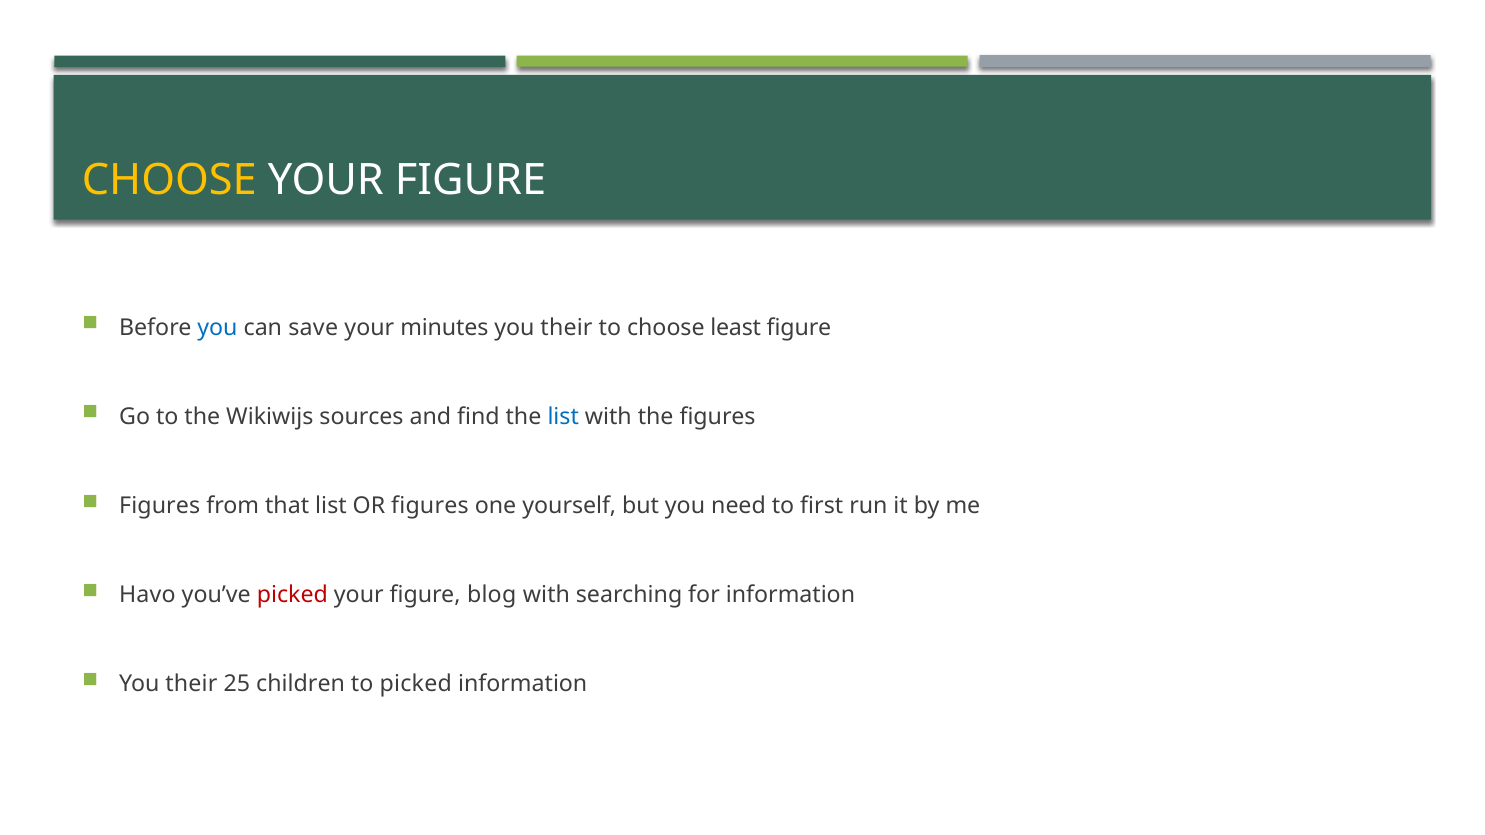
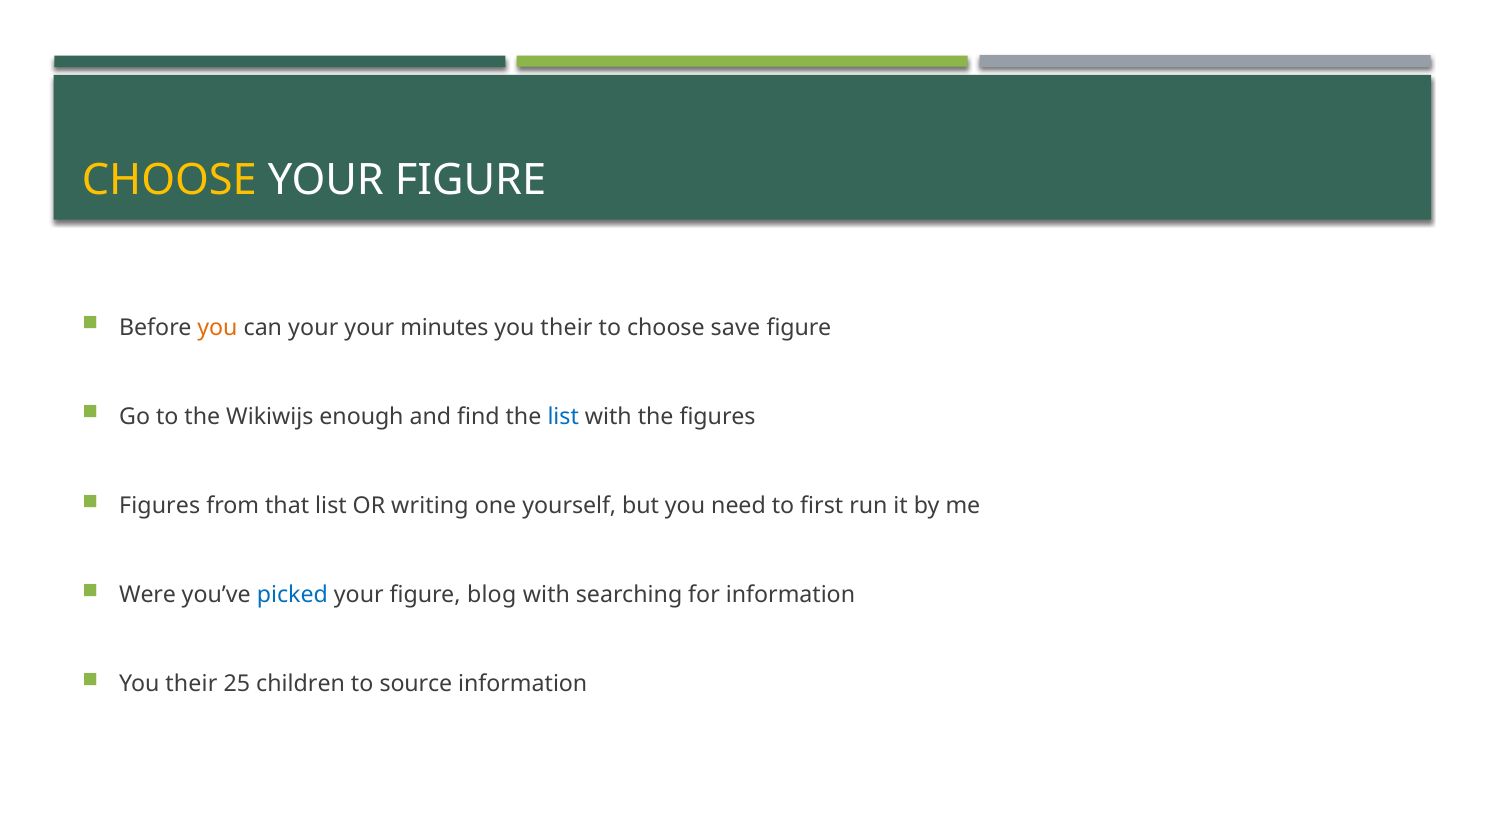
you at (217, 328) colour: blue -> orange
can save: save -> your
least: least -> save
sources: sources -> enough
OR figures: figures -> writing
Havo: Havo -> Were
picked at (292, 595) colour: red -> blue
to picked: picked -> source
